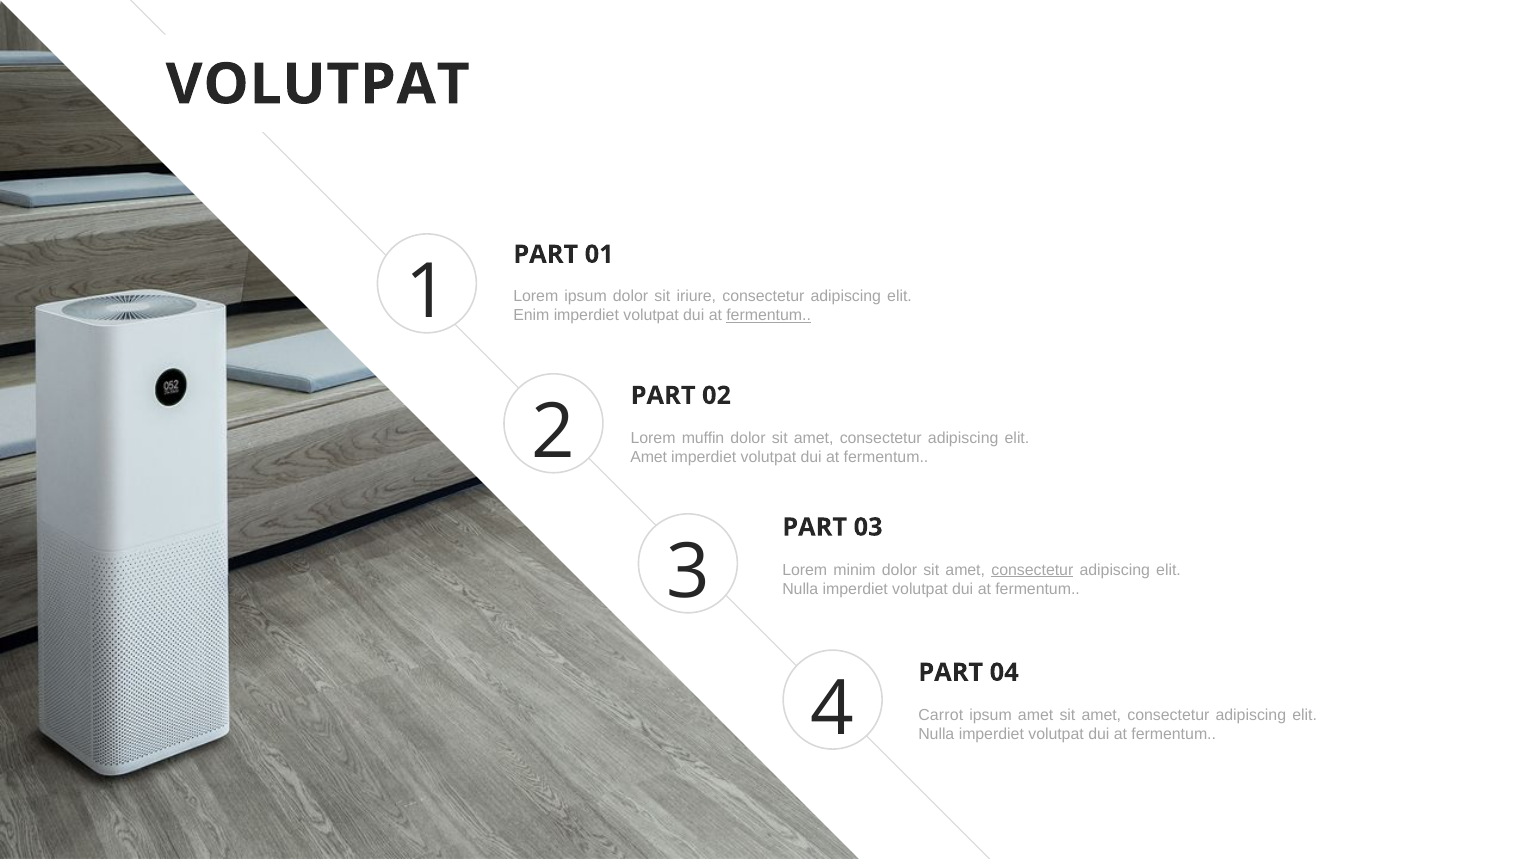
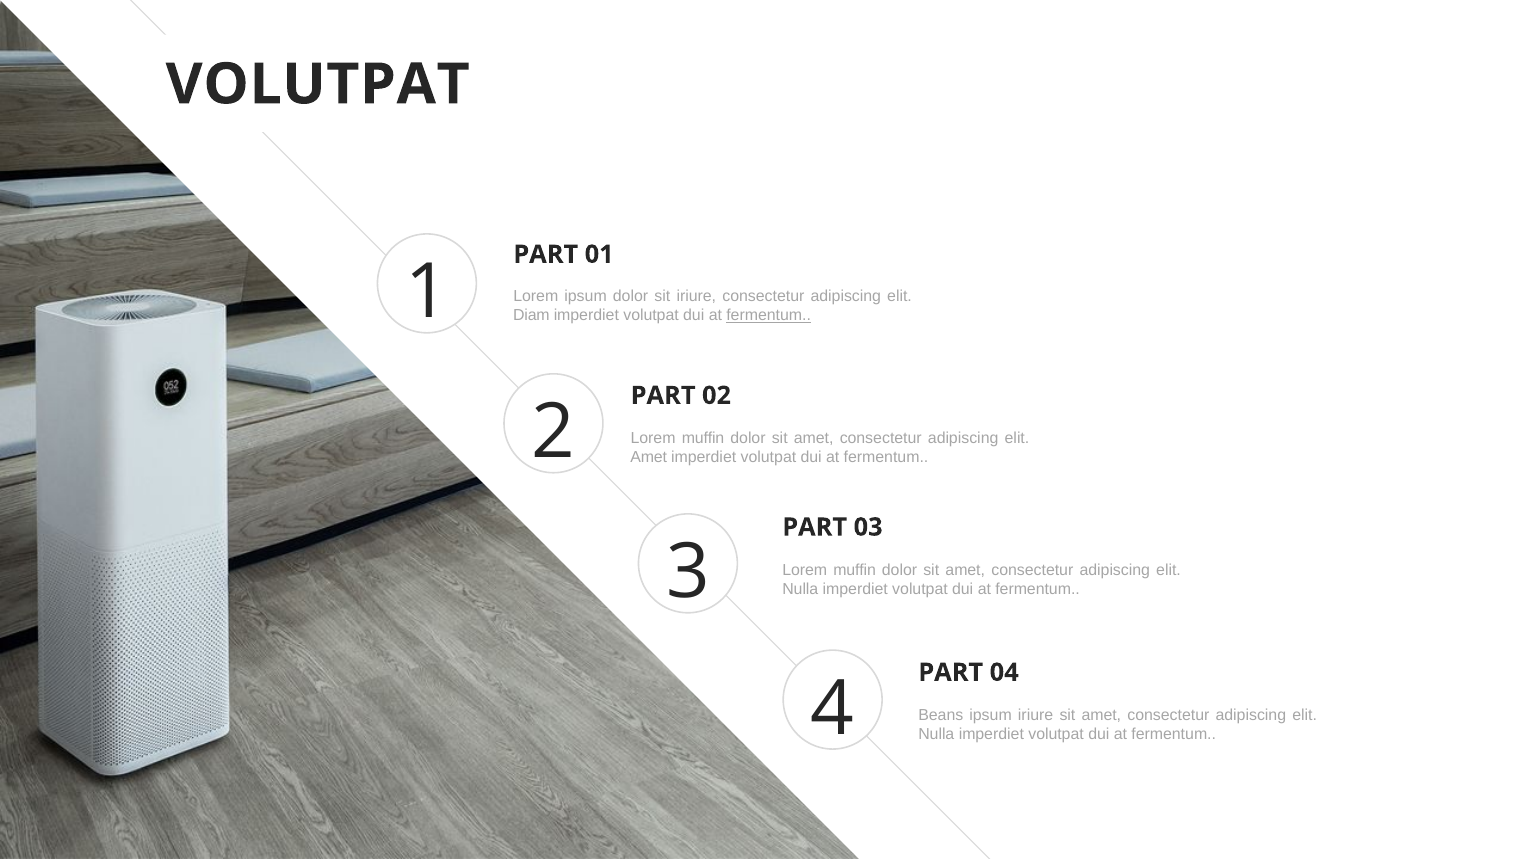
Enim: Enim -> Diam
minim at (855, 570): minim -> muffin
consectetur at (1032, 570) underline: present -> none
Carrot: Carrot -> Beans
ipsum amet: amet -> iriure
